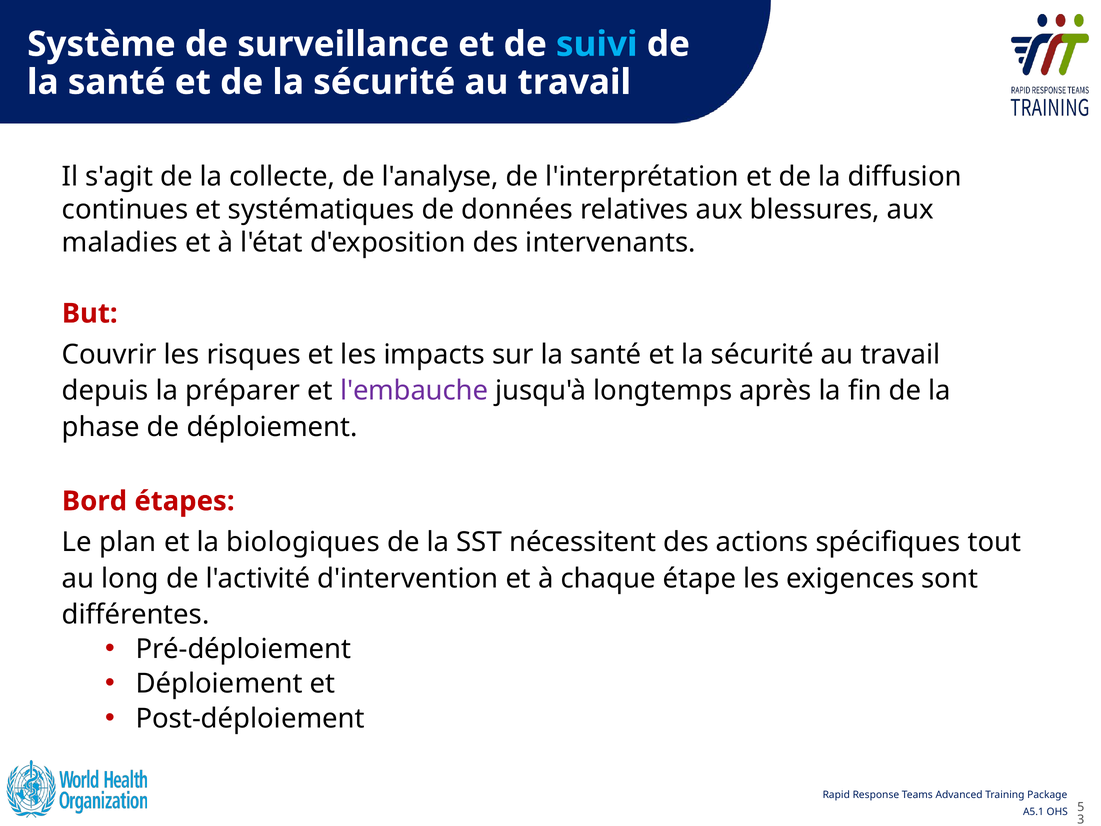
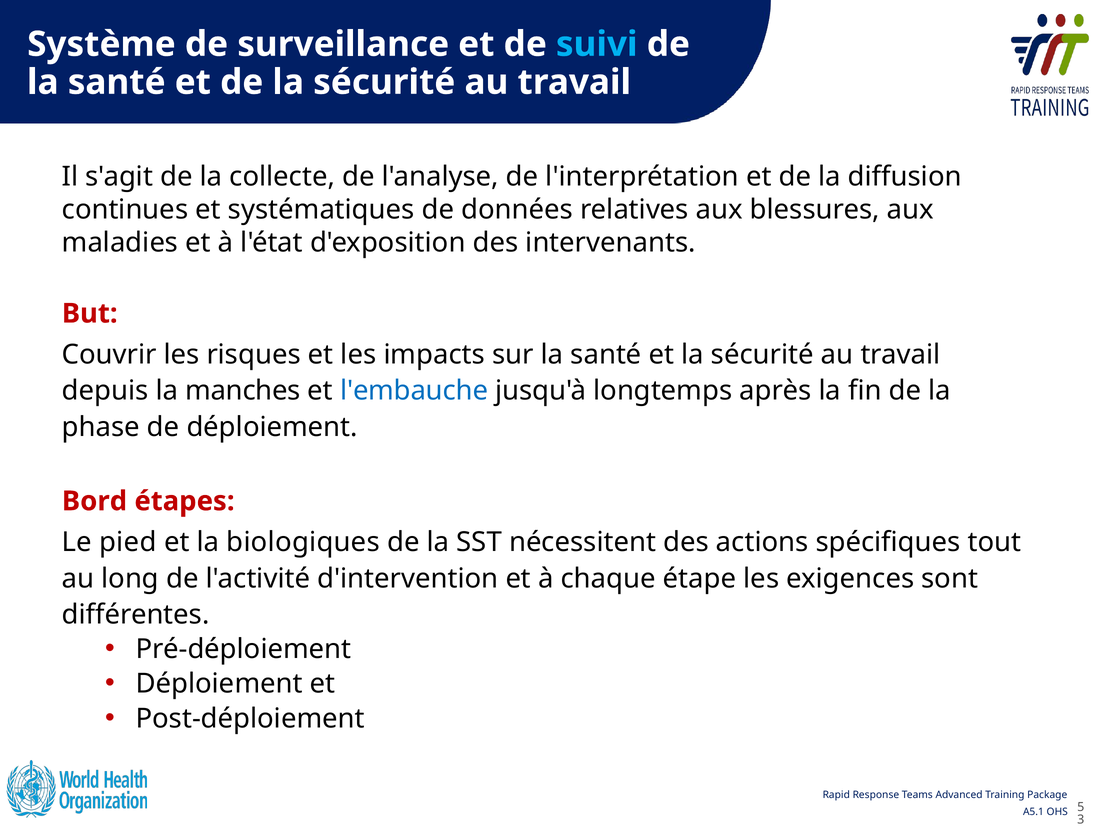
préparer: préparer -> manches
l'embauche colour: purple -> blue
plan: plan -> pied
